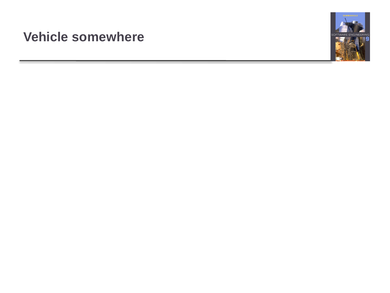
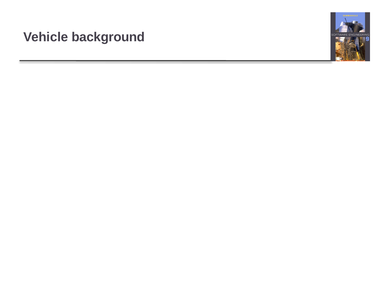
somewhere: somewhere -> background
